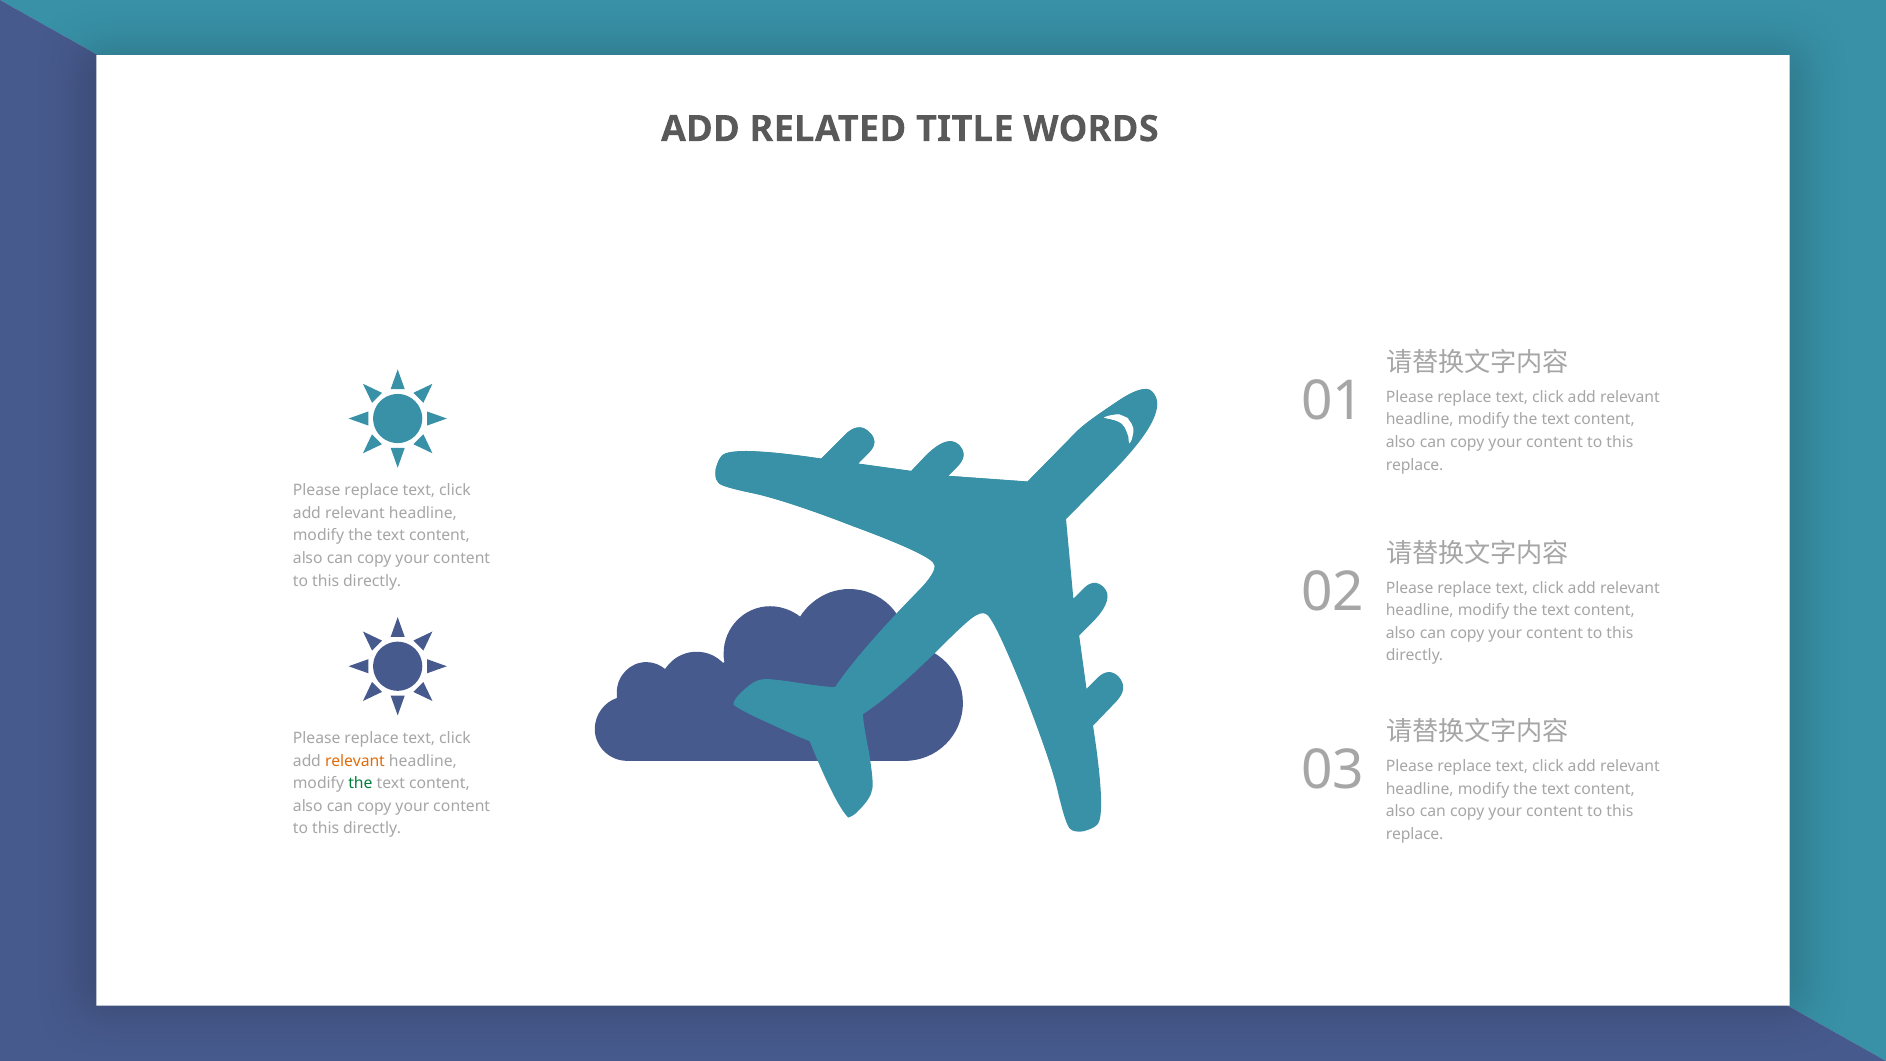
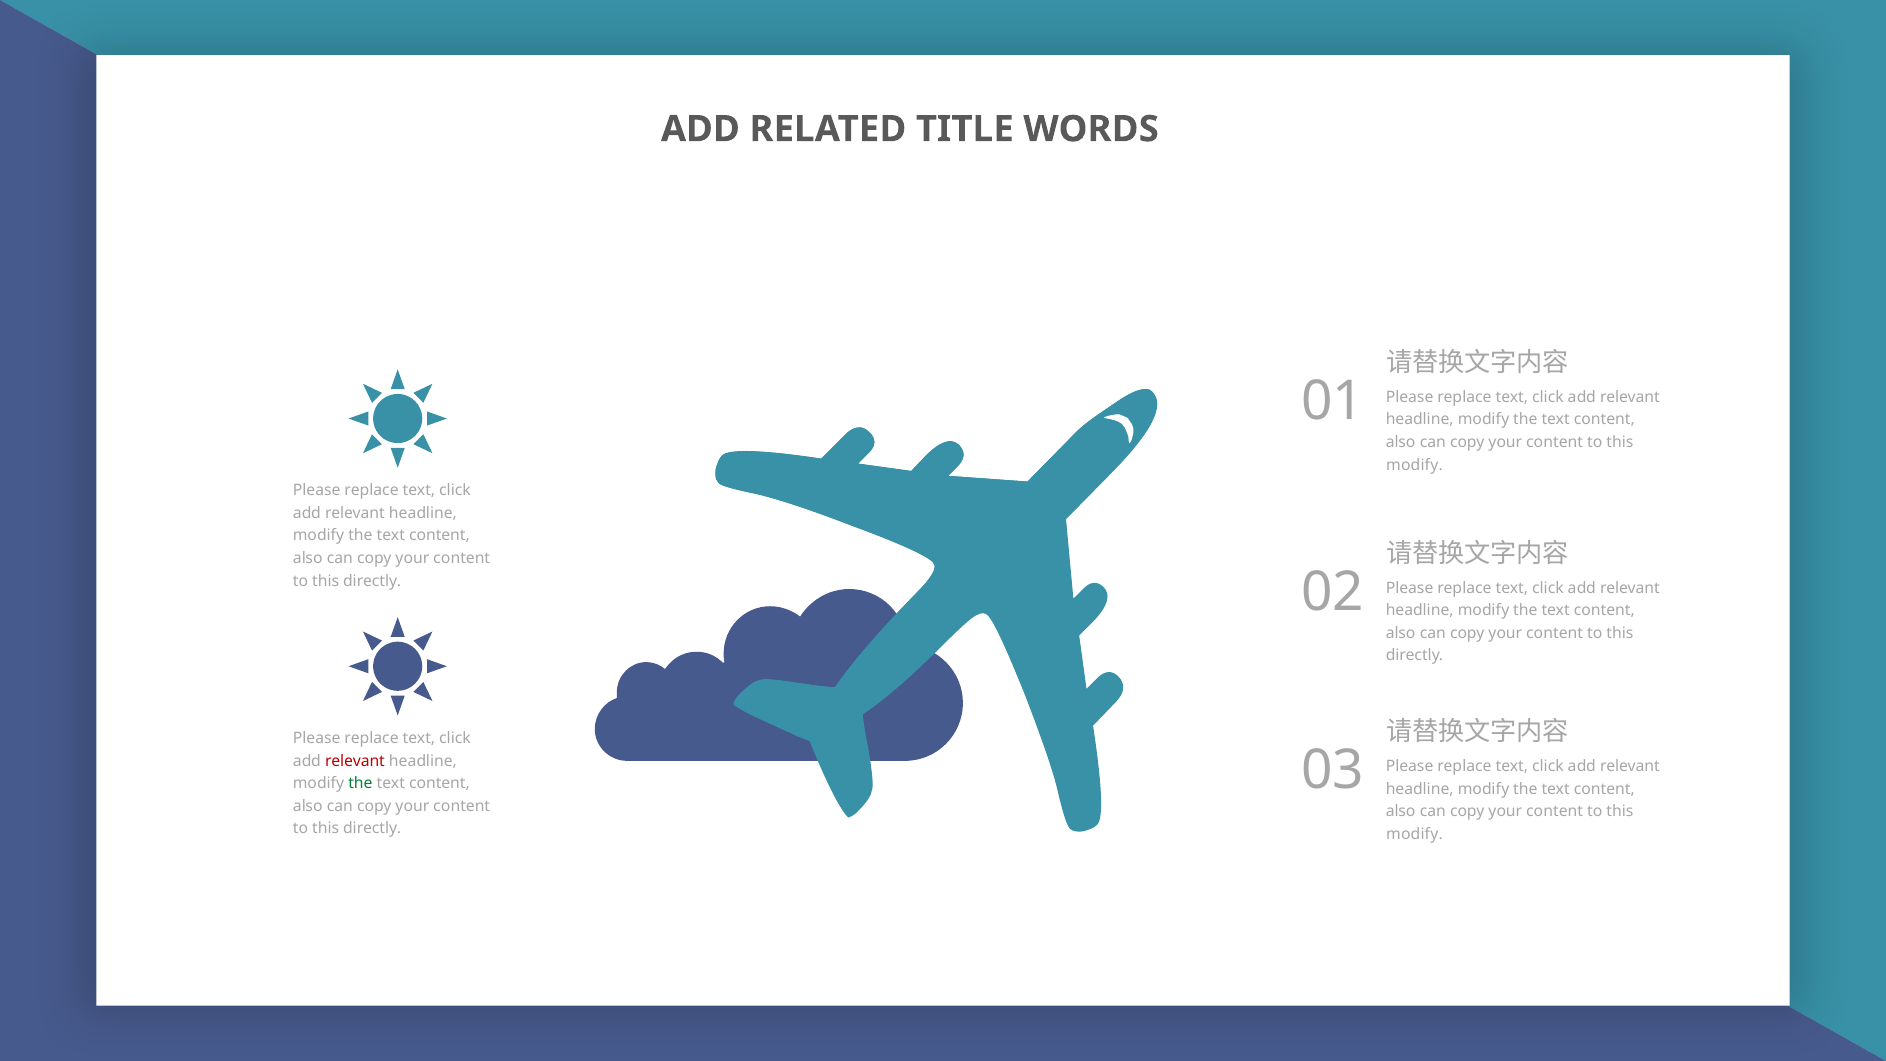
replace at (1415, 465): replace -> modify
relevant at (355, 761) colour: orange -> red
replace at (1415, 834): replace -> modify
